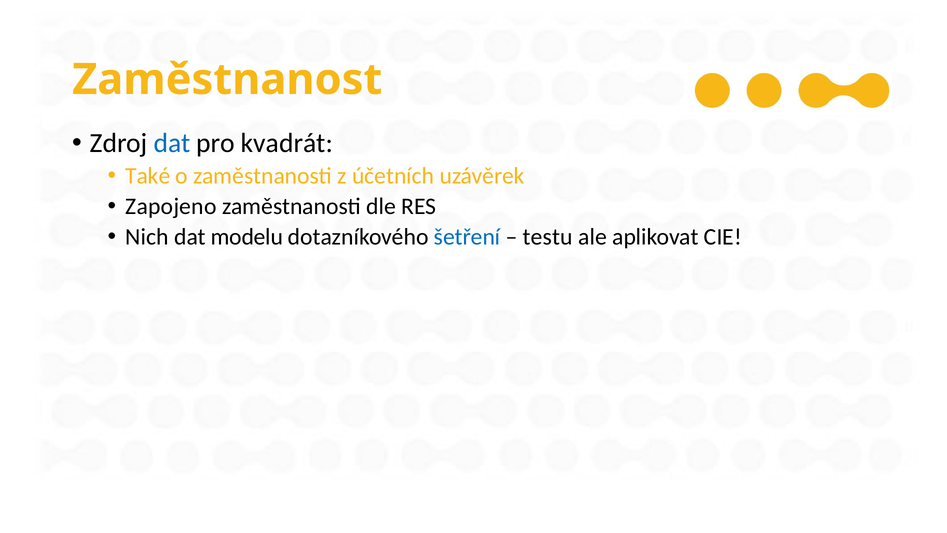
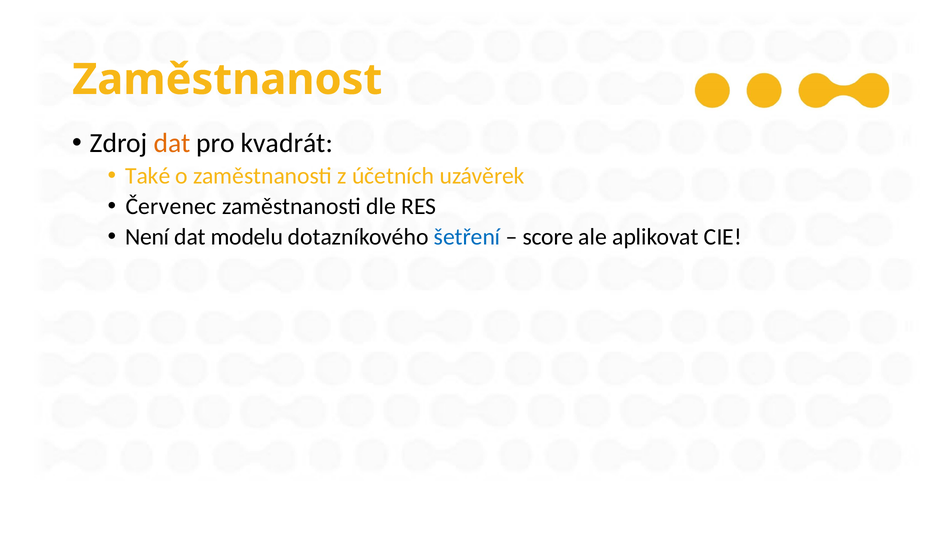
dat at (172, 143) colour: blue -> orange
Zapojeno: Zapojeno -> Červenec
Nich: Nich -> Není
testu: testu -> score
